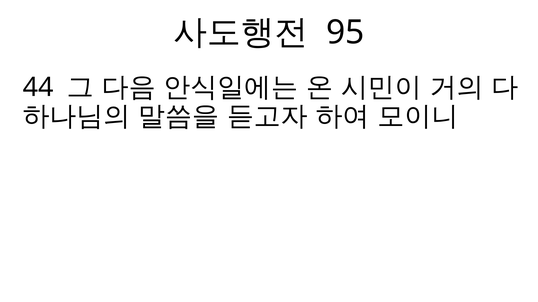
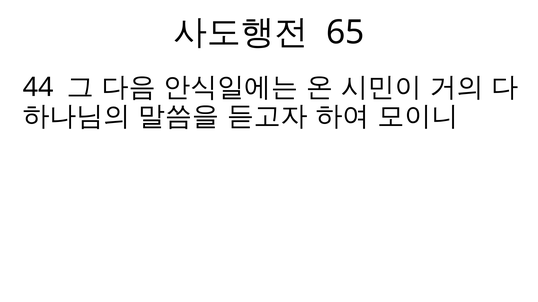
95: 95 -> 65
